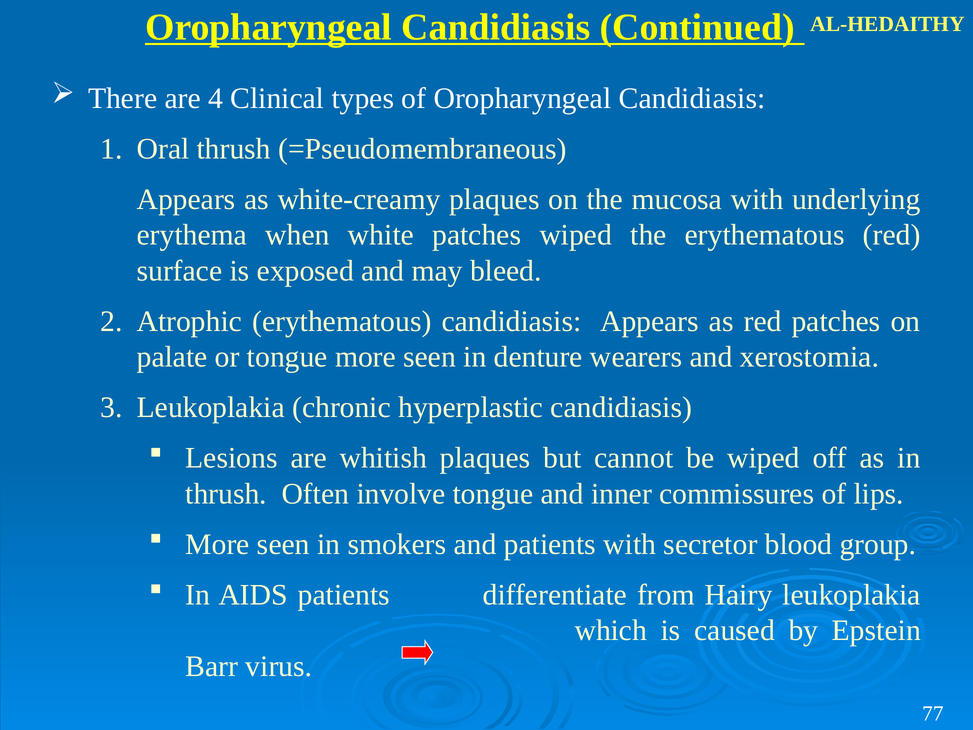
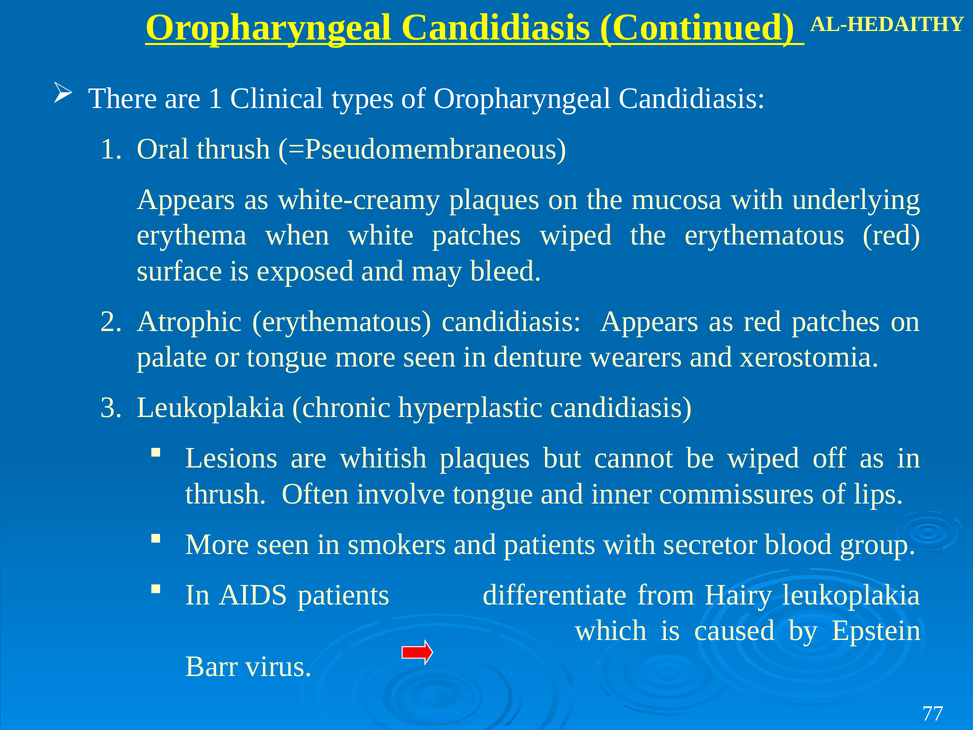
are 4: 4 -> 1
